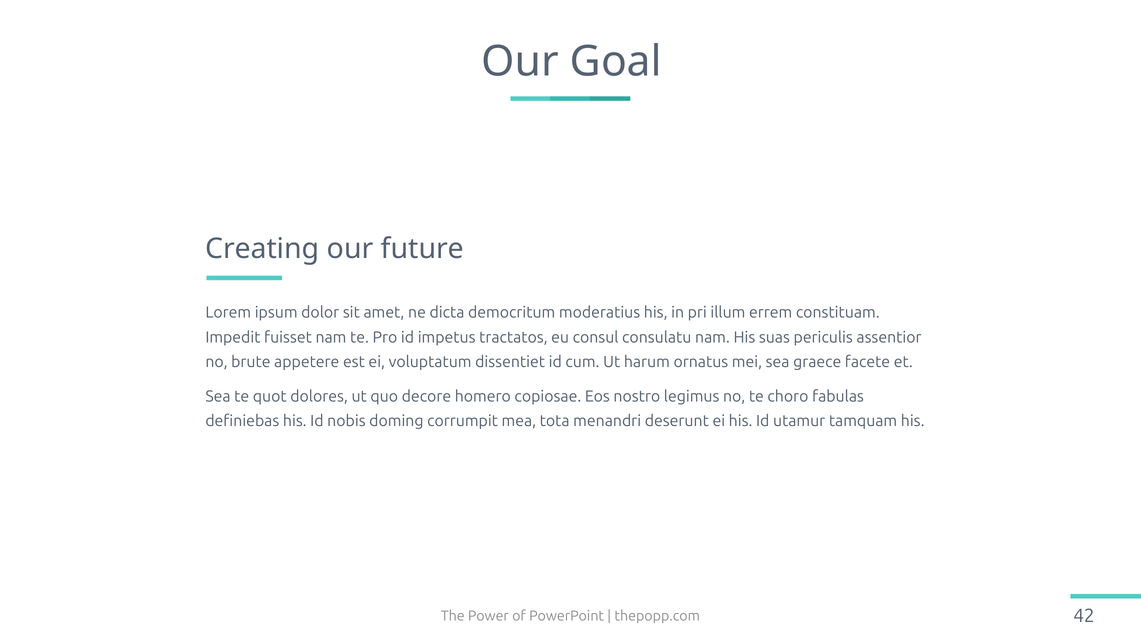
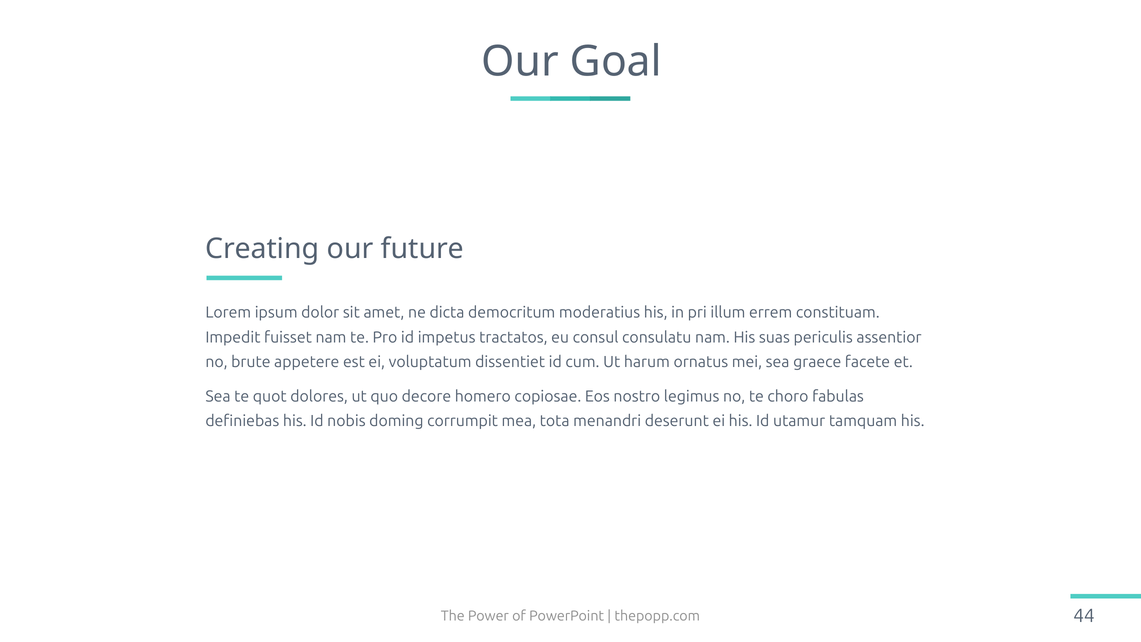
42: 42 -> 44
